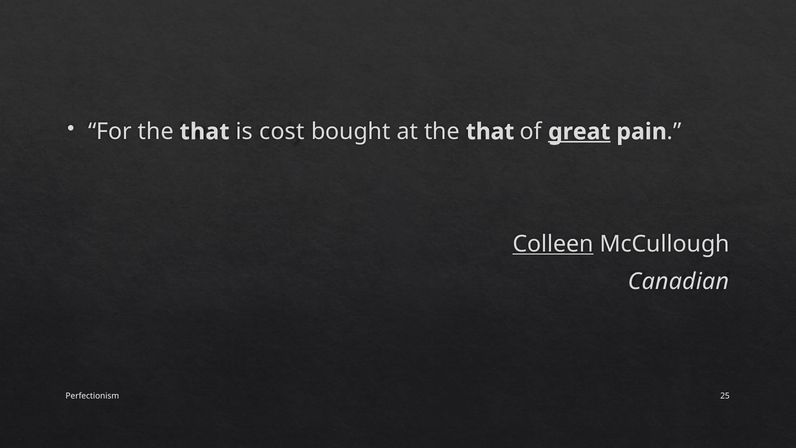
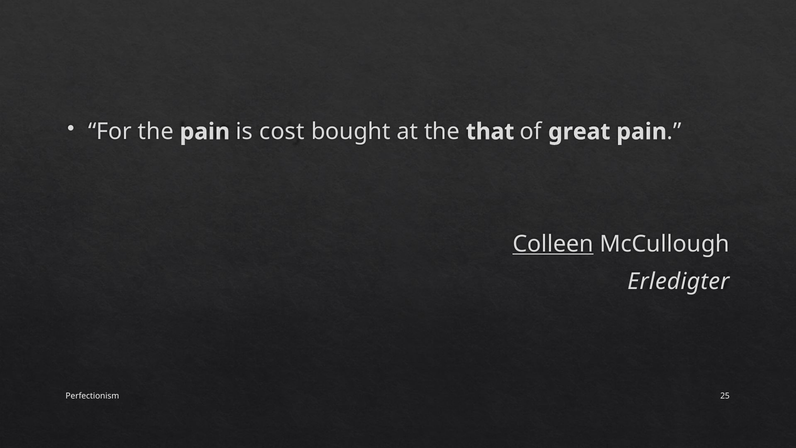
For the that: that -> pain
great underline: present -> none
Canadian: Canadian -> Erledigter
